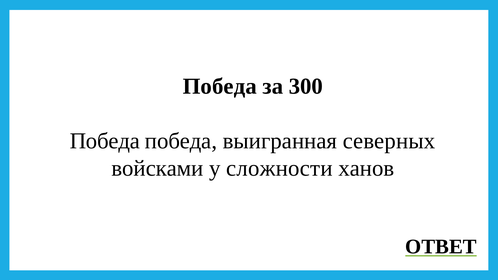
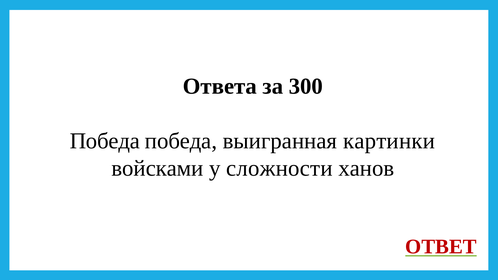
Победа at (220, 86): Победа -> Ответа
северных: северных -> картинки
ОТВЕТ colour: black -> red
